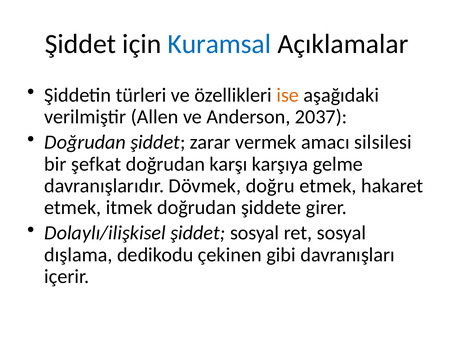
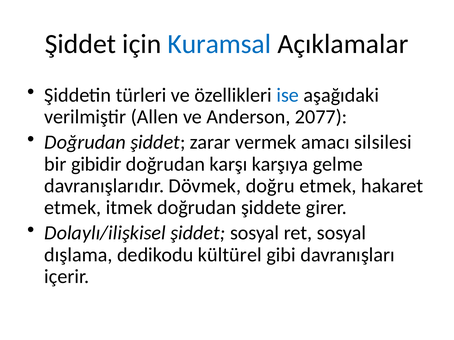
ise colour: orange -> blue
2037: 2037 -> 2077
şefkat: şefkat -> gibidir
çekinen: çekinen -> kültürel
